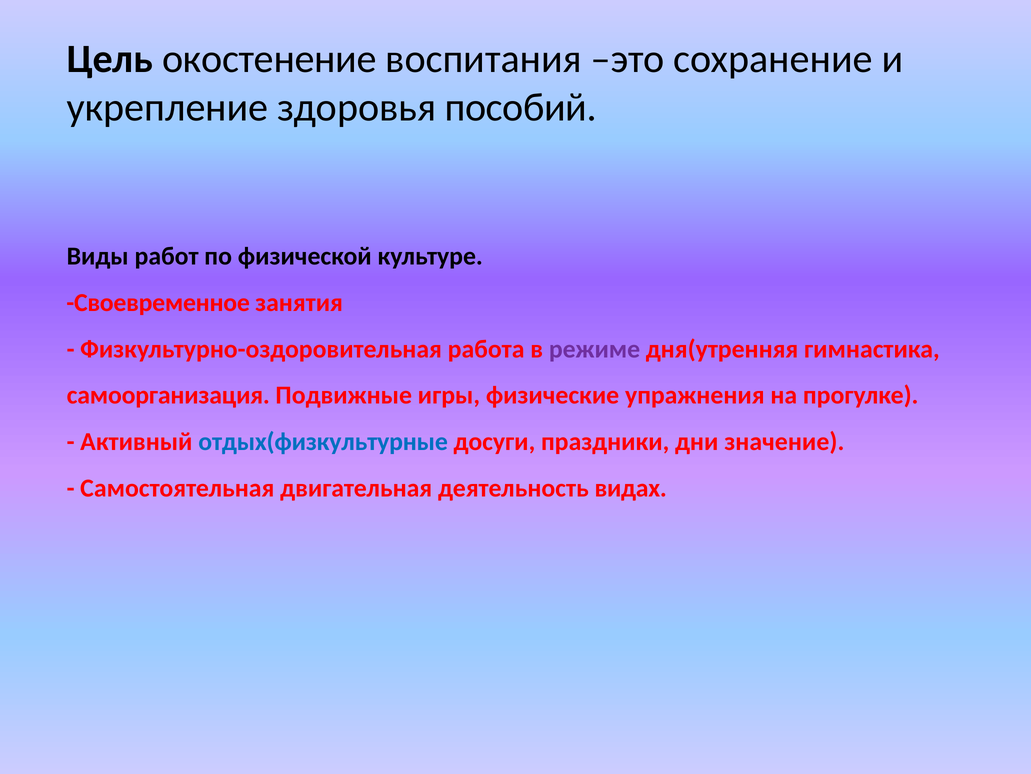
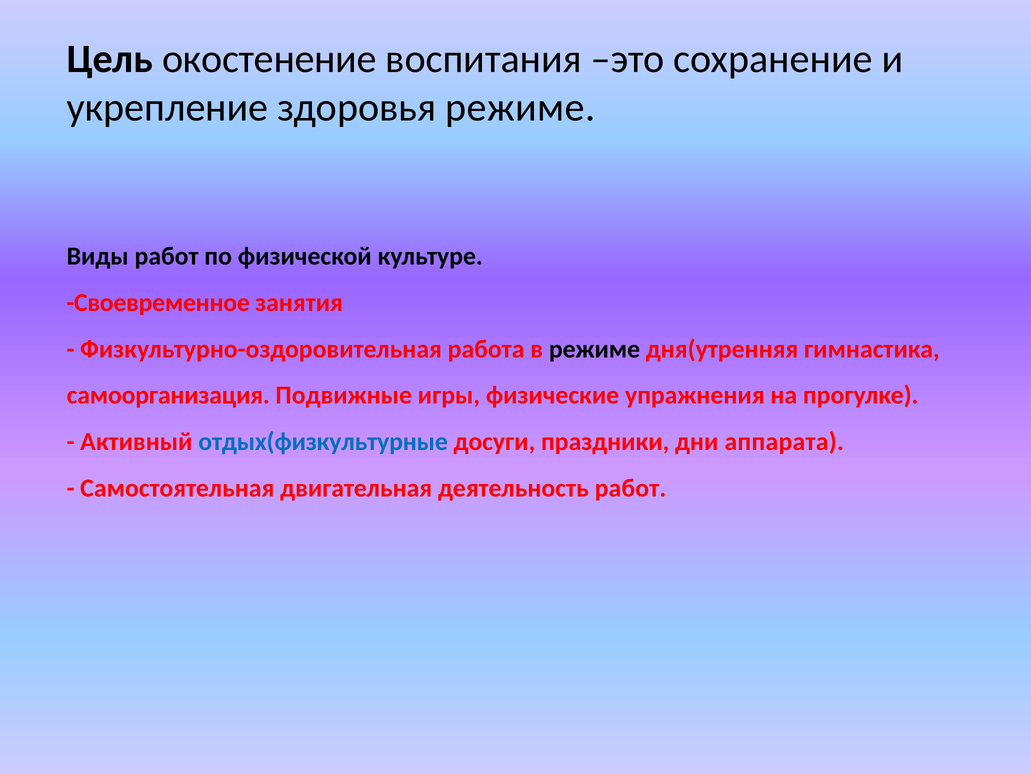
здоровья пособий: пособий -> режиме
режиме at (594, 349) colour: purple -> black
значение: значение -> аппарата
деятельность видах: видах -> работ
